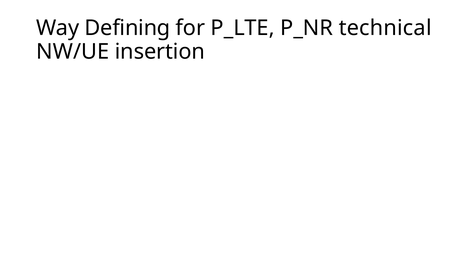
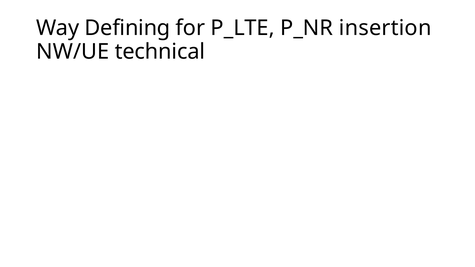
technical: technical -> insertion
insertion: insertion -> technical
